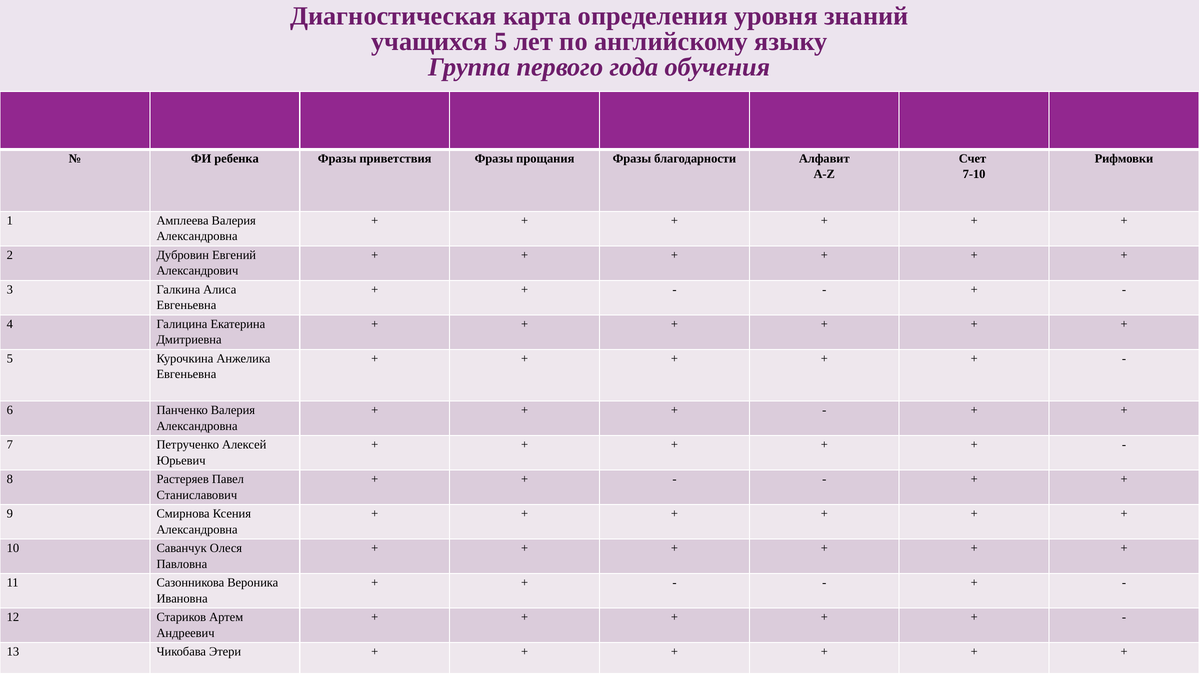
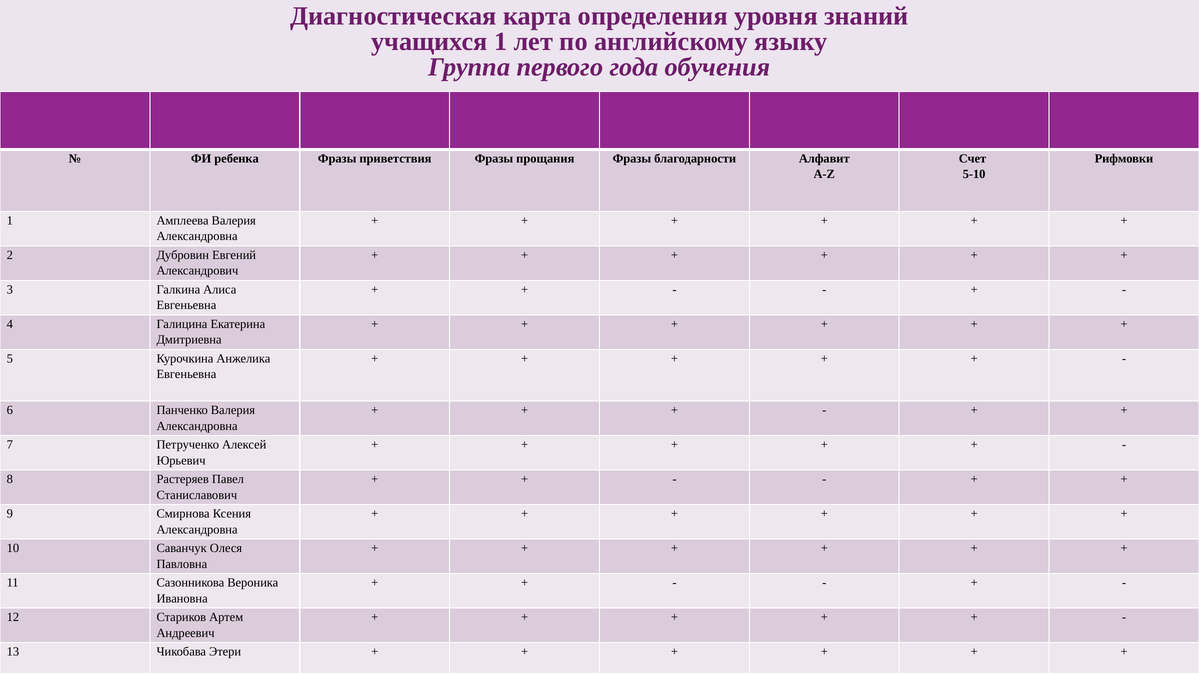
учащихся 5: 5 -> 1
7-10: 7-10 -> 5-10
